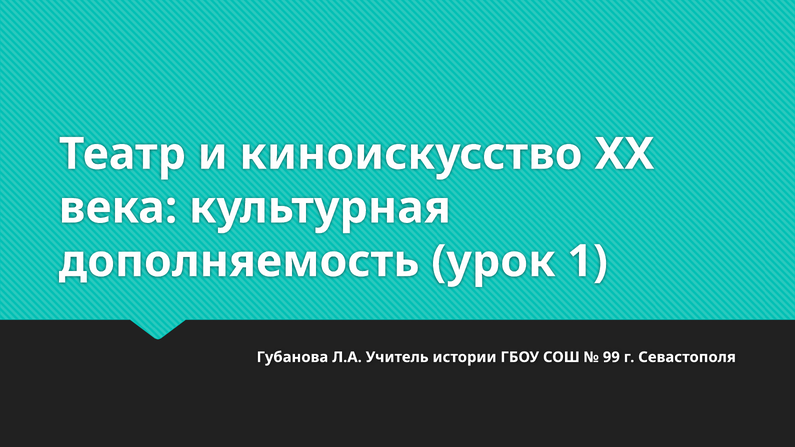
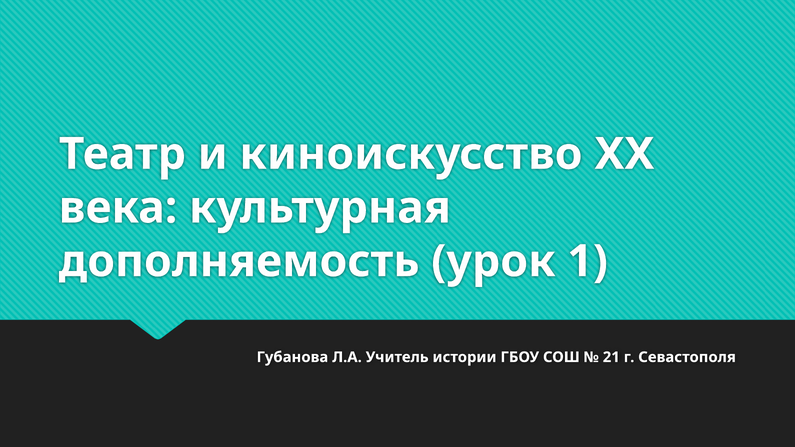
99: 99 -> 21
